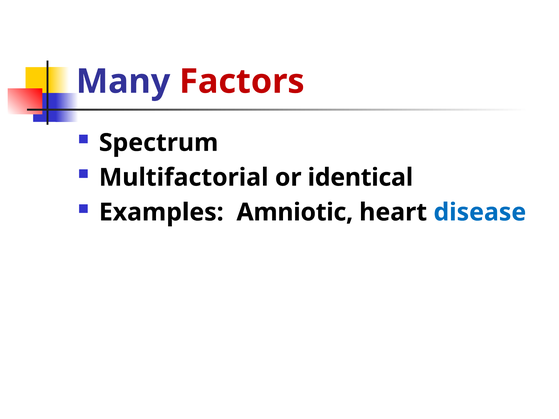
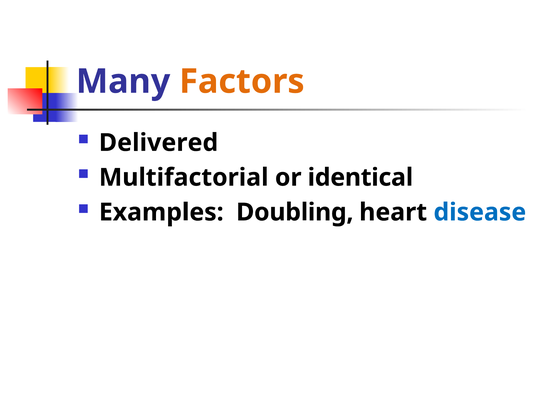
Factors colour: red -> orange
Spectrum: Spectrum -> Delivered
Amniotic: Amniotic -> Doubling
